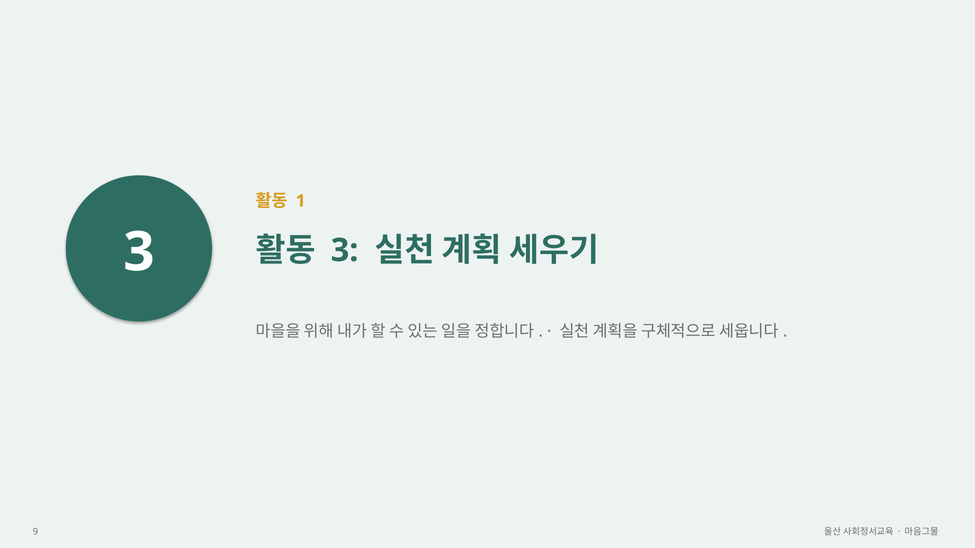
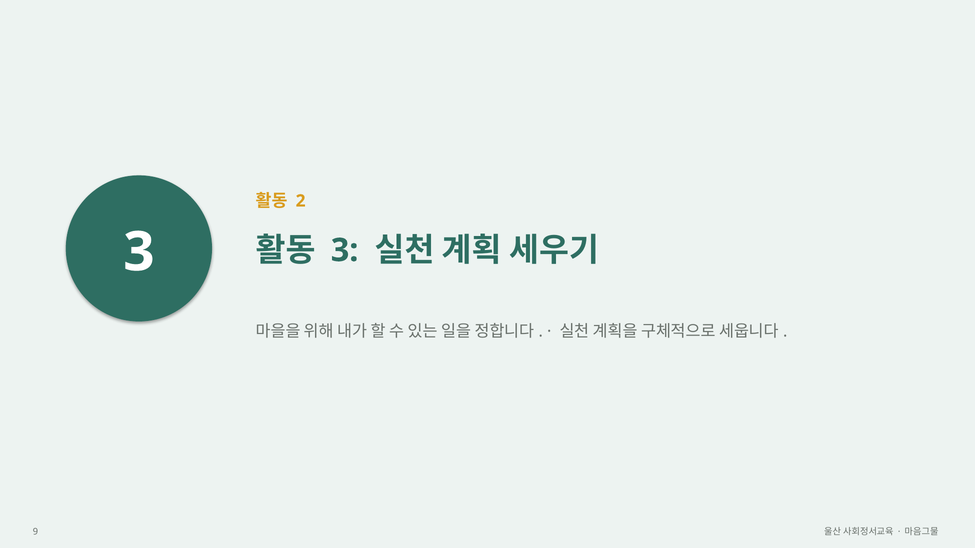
1: 1 -> 2
